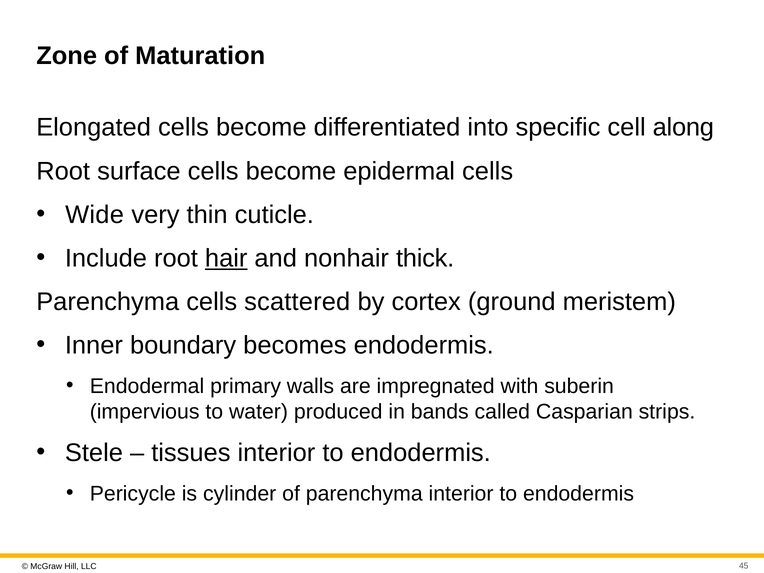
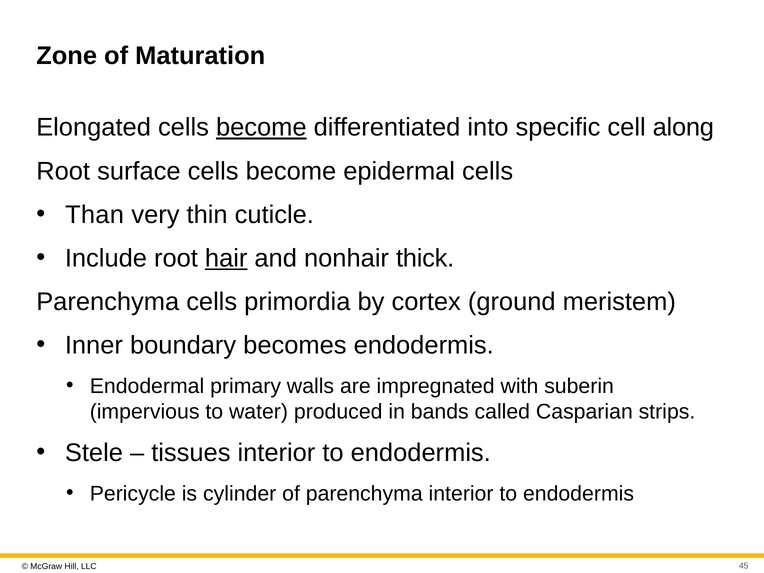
become at (261, 128) underline: none -> present
Wide: Wide -> Than
scattered: scattered -> primordia
